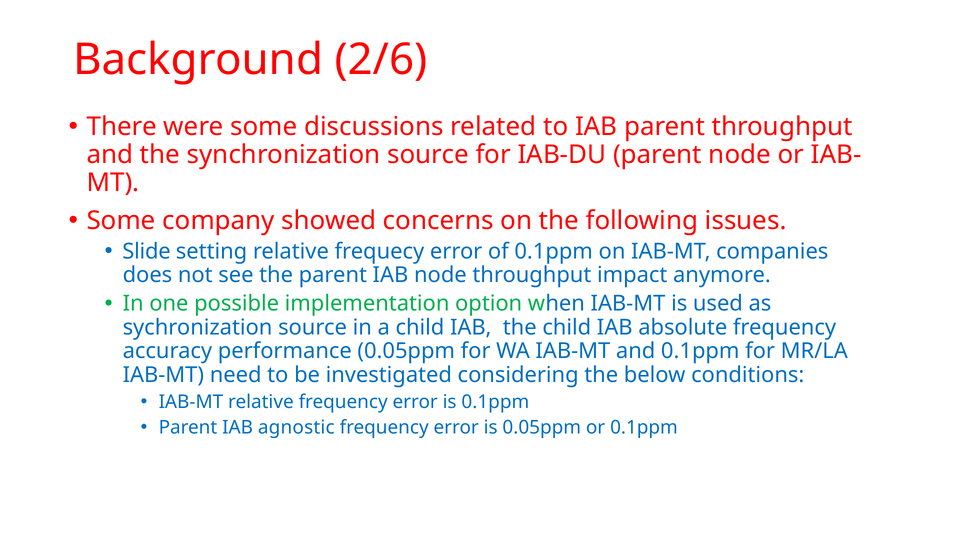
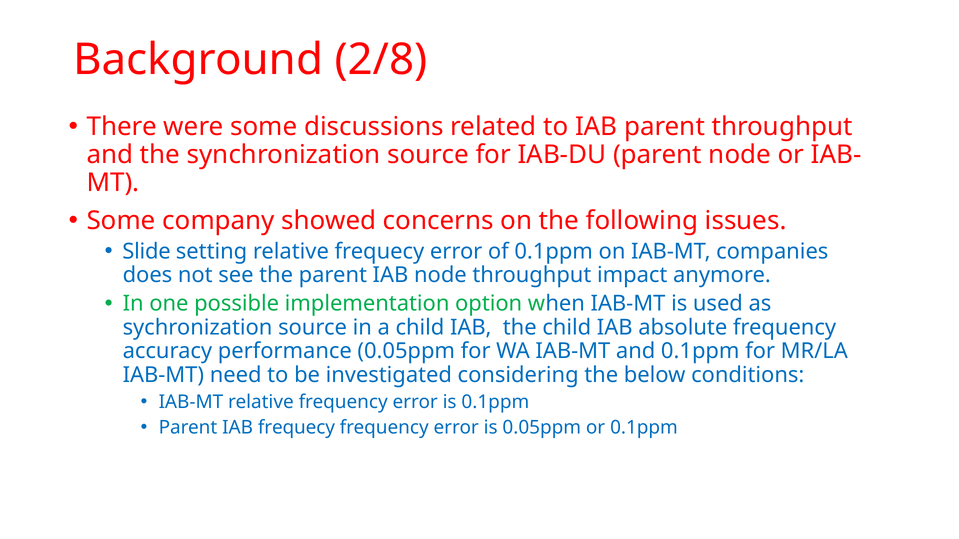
2/6: 2/6 -> 2/8
IAB agnostic: agnostic -> frequecy
